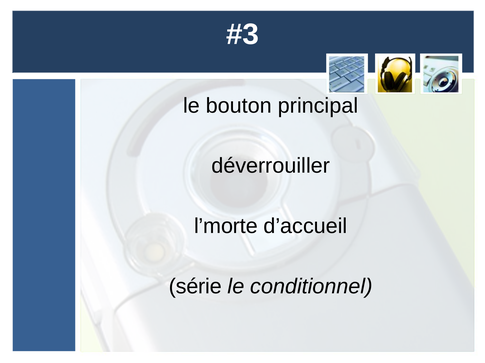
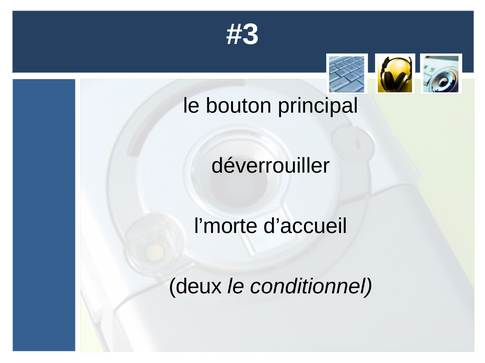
série: série -> deux
